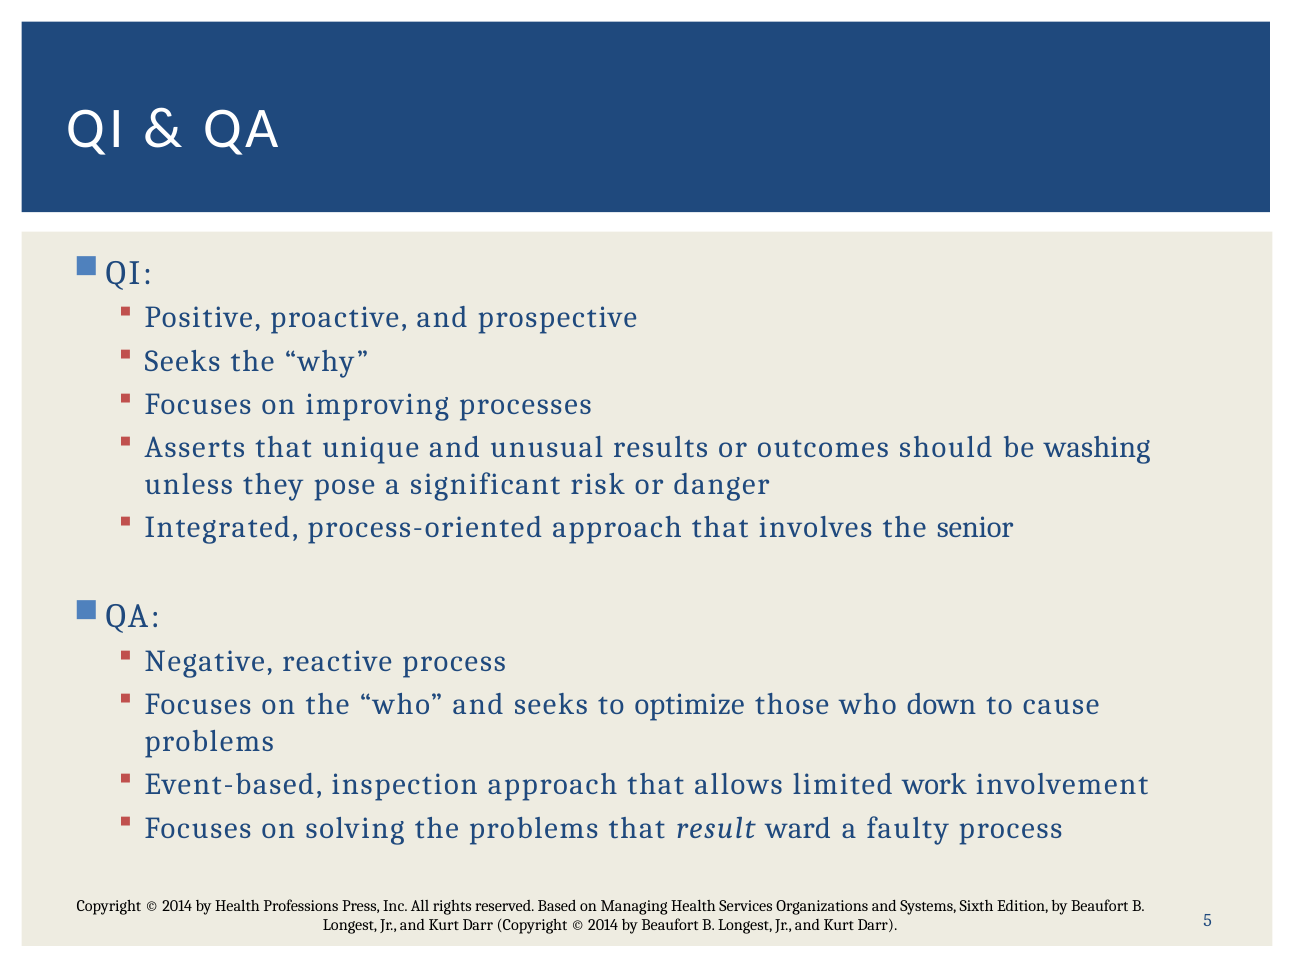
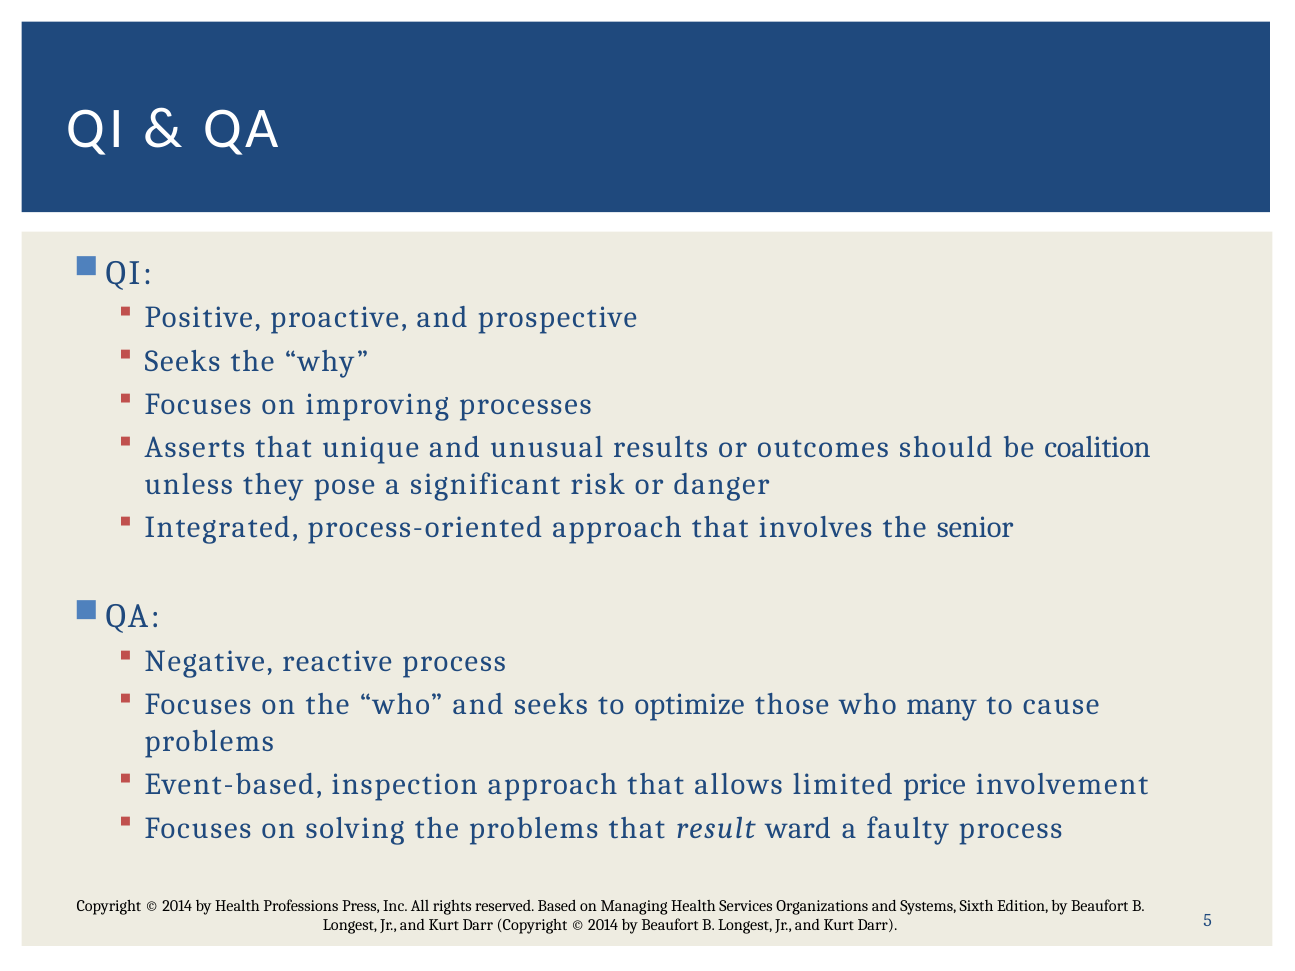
washing: washing -> coalition
down: down -> many
work: work -> price
